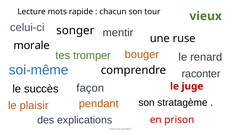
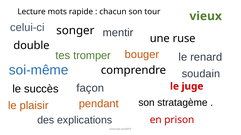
morale: morale -> double
raconter: raconter -> soudain
